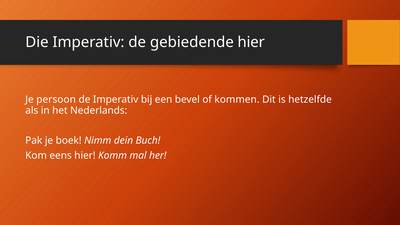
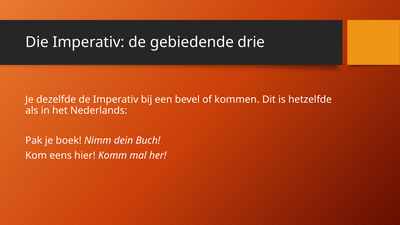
gebiedende hier: hier -> drie
persoon: persoon -> dezelfde
